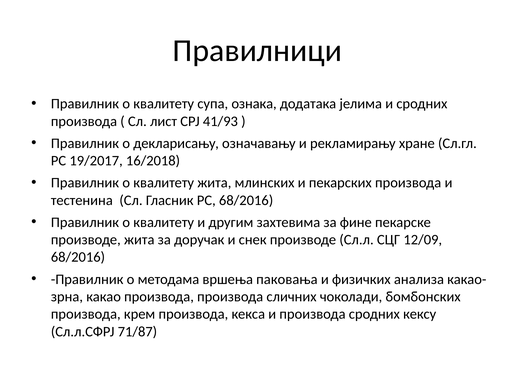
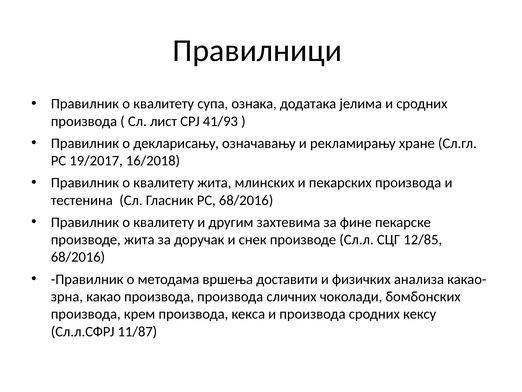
12/09: 12/09 -> 12/85
паковања: паковања -> доставити
71/87: 71/87 -> 11/87
